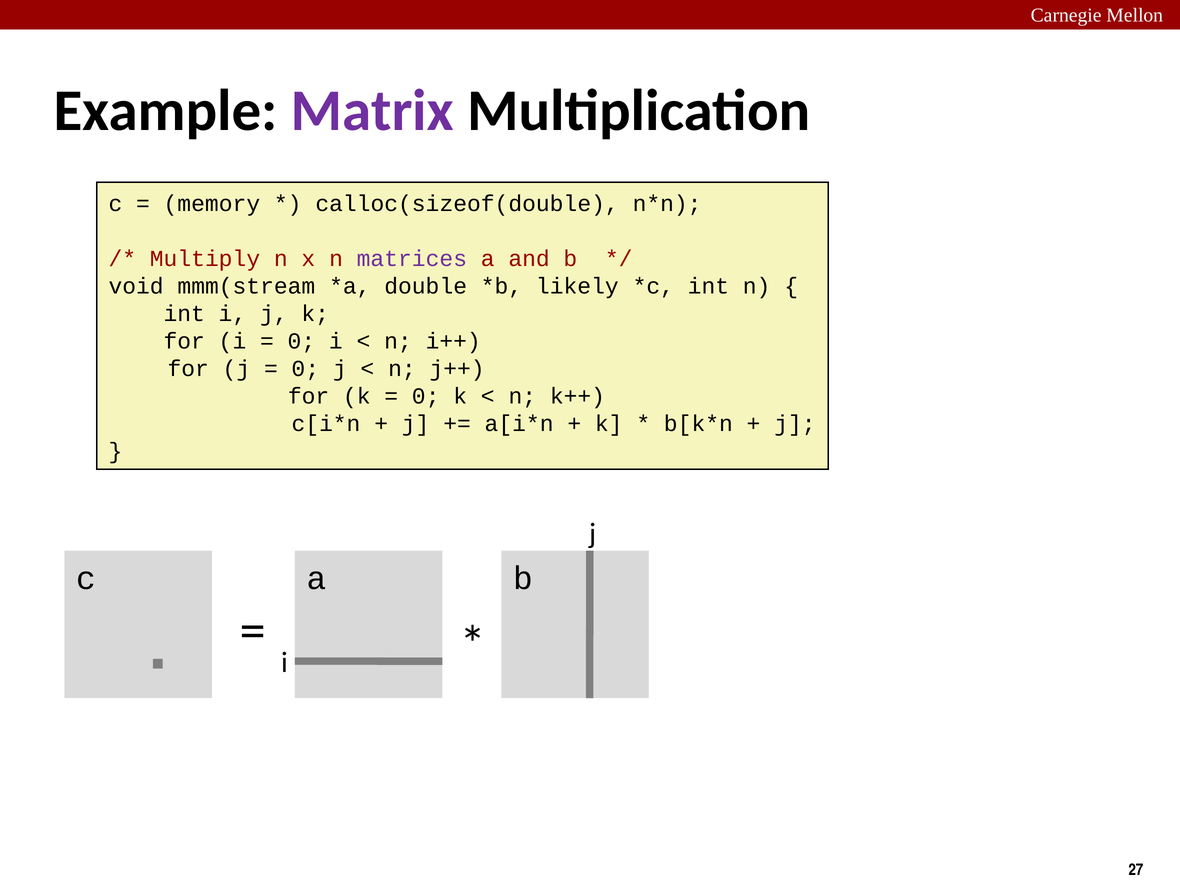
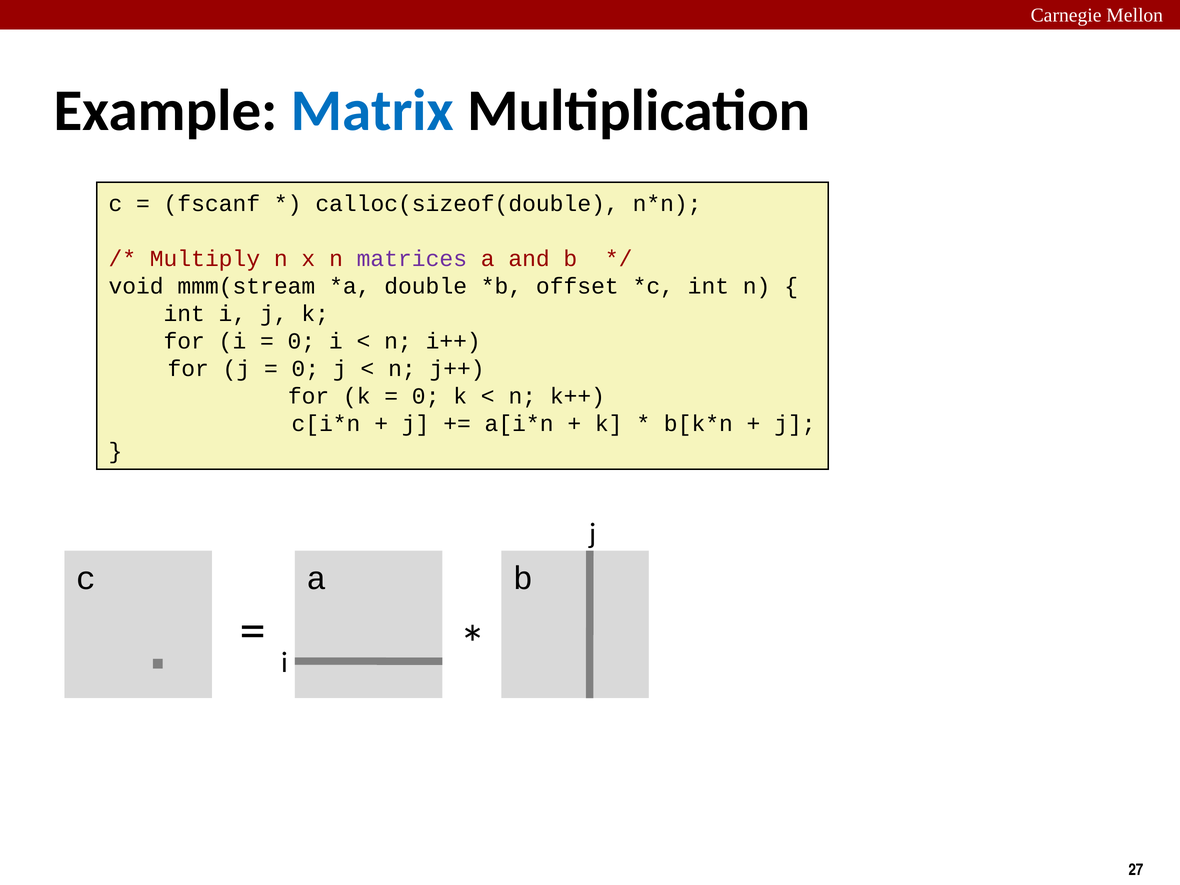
Matrix colour: purple -> blue
memory: memory -> fscanf
likely: likely -> offset
